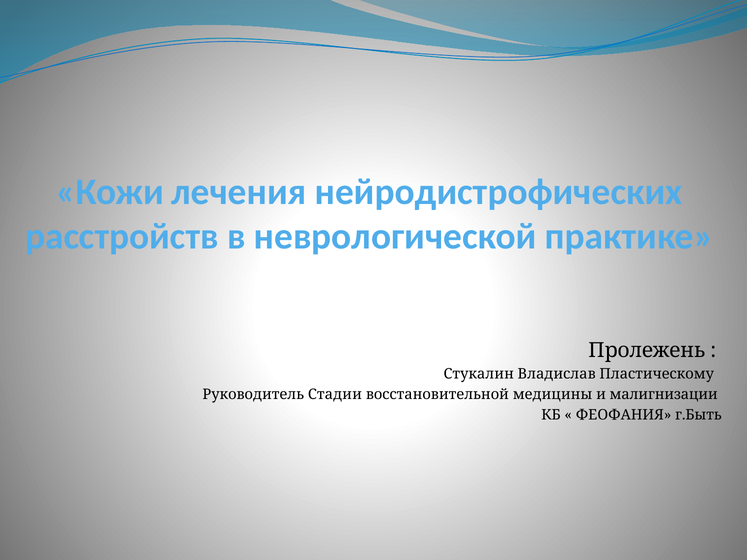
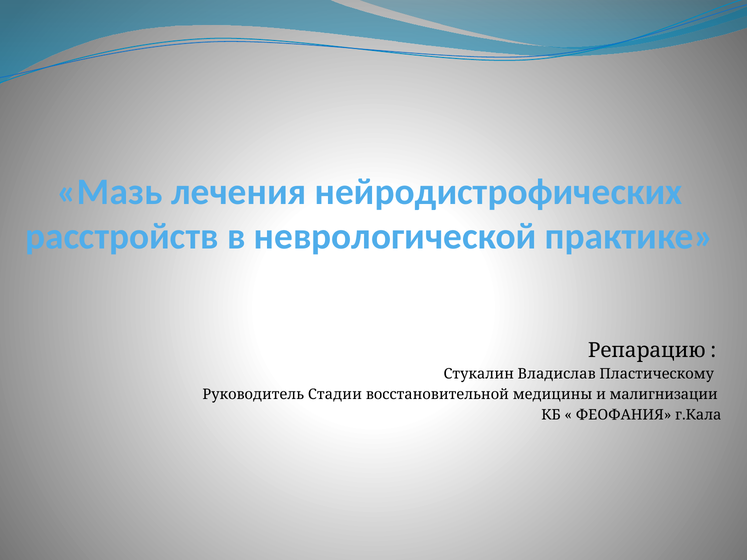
Кожи: Кожи -> Мазь
Пролежень: Пролежень -> Репарацию
г.Быть: г.Быть -> г.Кала
